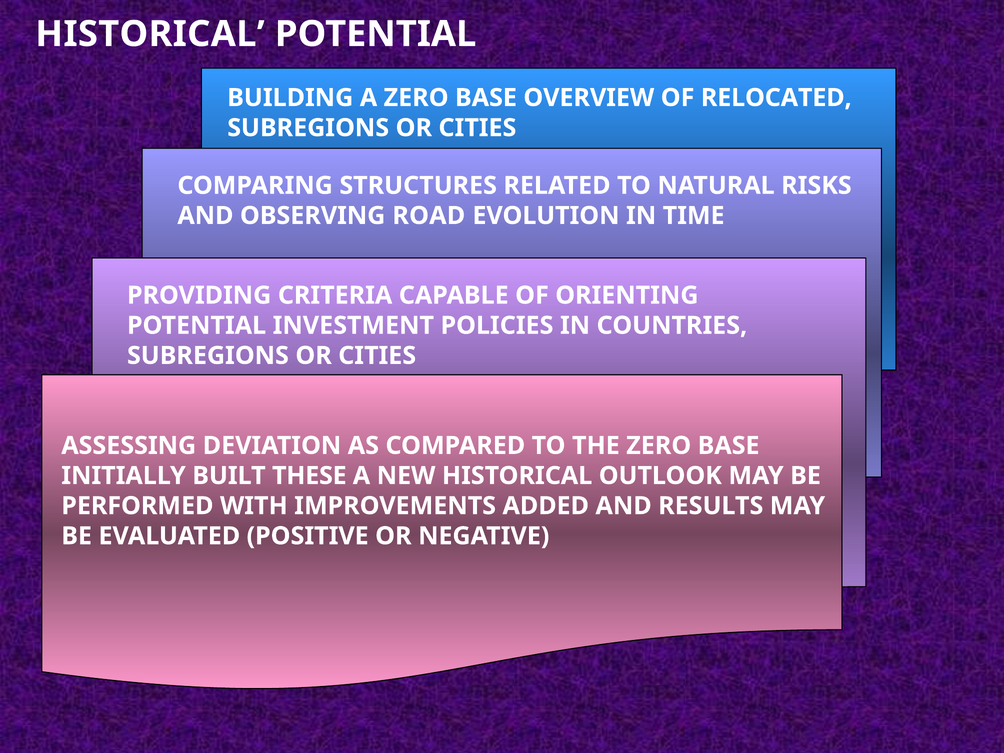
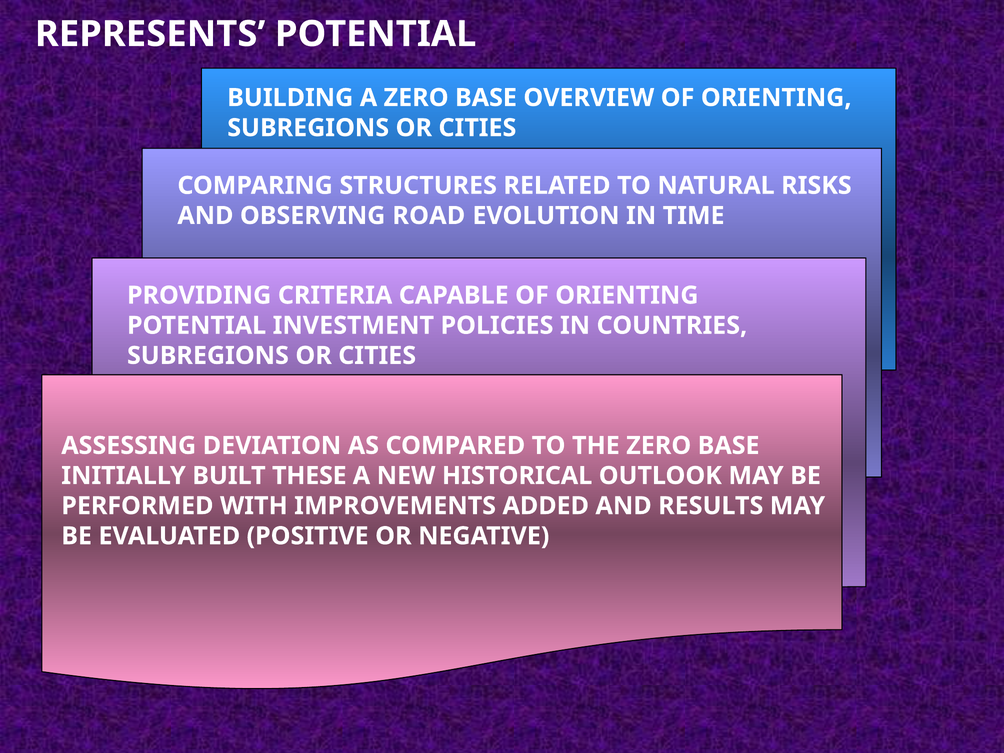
HISTORICAL at (150, 34): HISTORICAL -> REPRESENTS
OVERVIEW OF RELOCATED: RELOCATED -> ORIENTING
